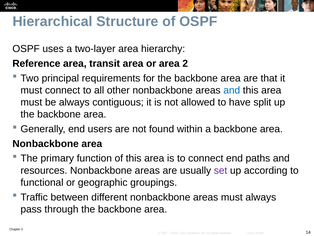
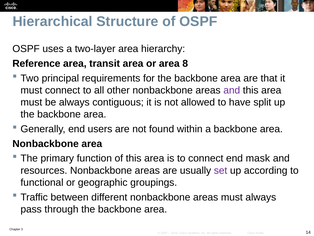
2: 2 -> 8
and at (232, 90) colour: blue -> purple
paths: paths -> mask
